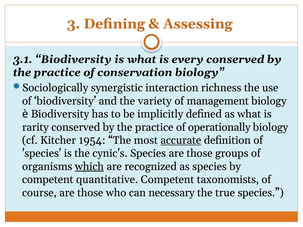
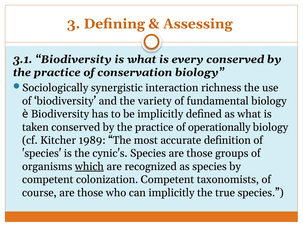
management: management -> fundamental
rarity: rarity -> taken
1954: 1954 -> 1989
accurate underline: present -> none
quantitative: quantitative -> colonization
can necessary: necessary -> implicitly
